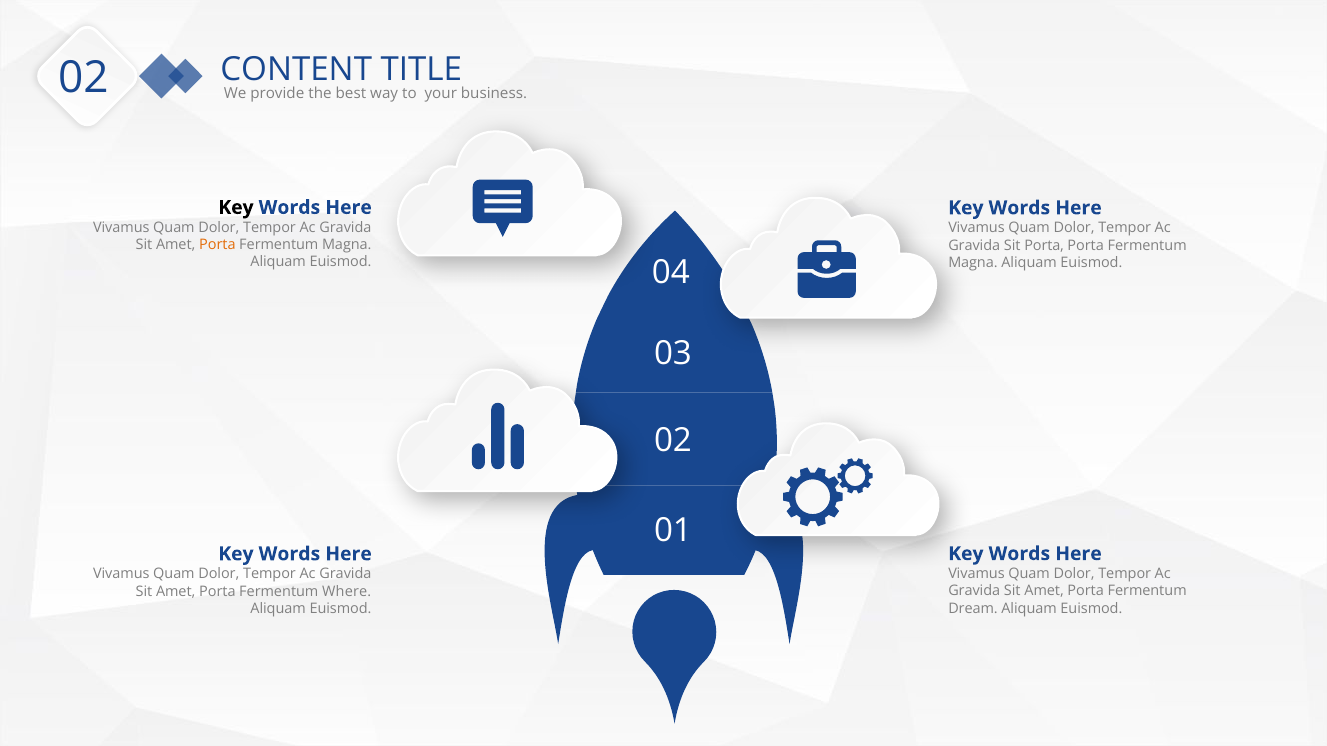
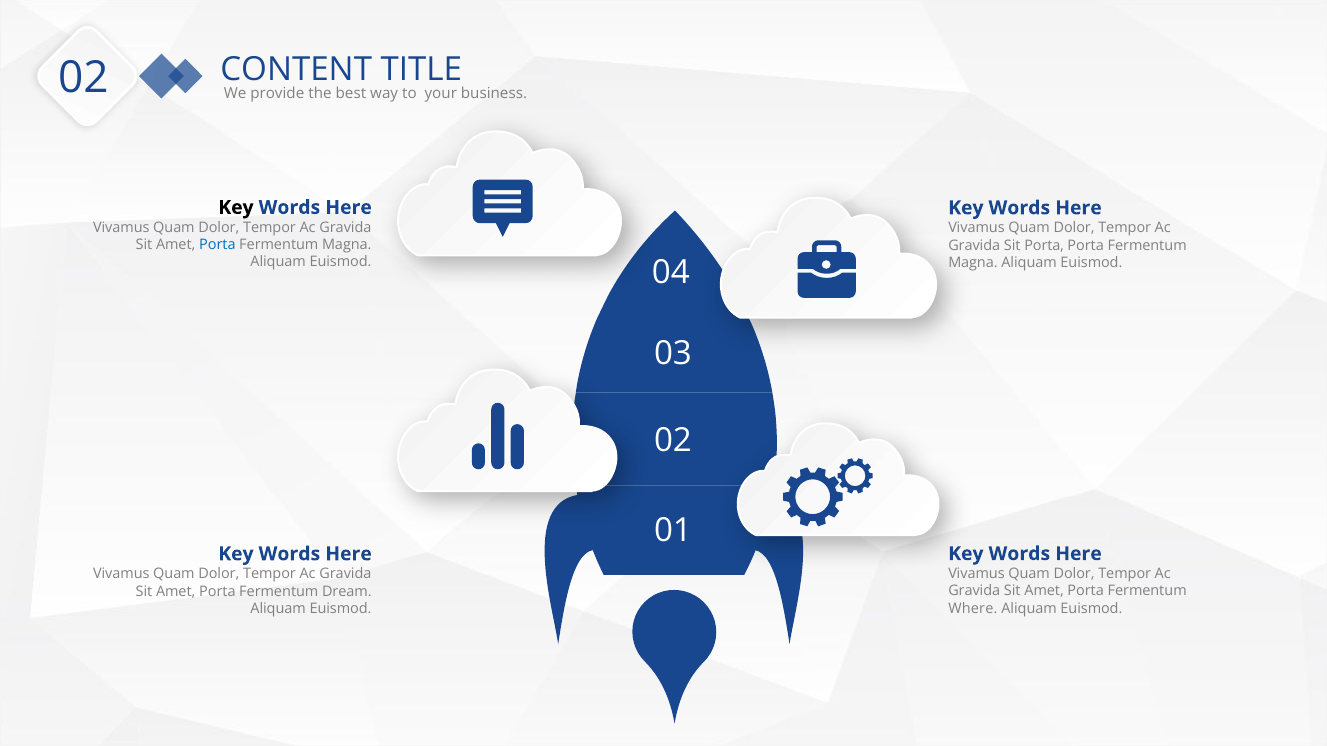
Porta at (217, 245) colour: orange -> blue
Where: Where -> Dream
Dream: Dream -> Where
